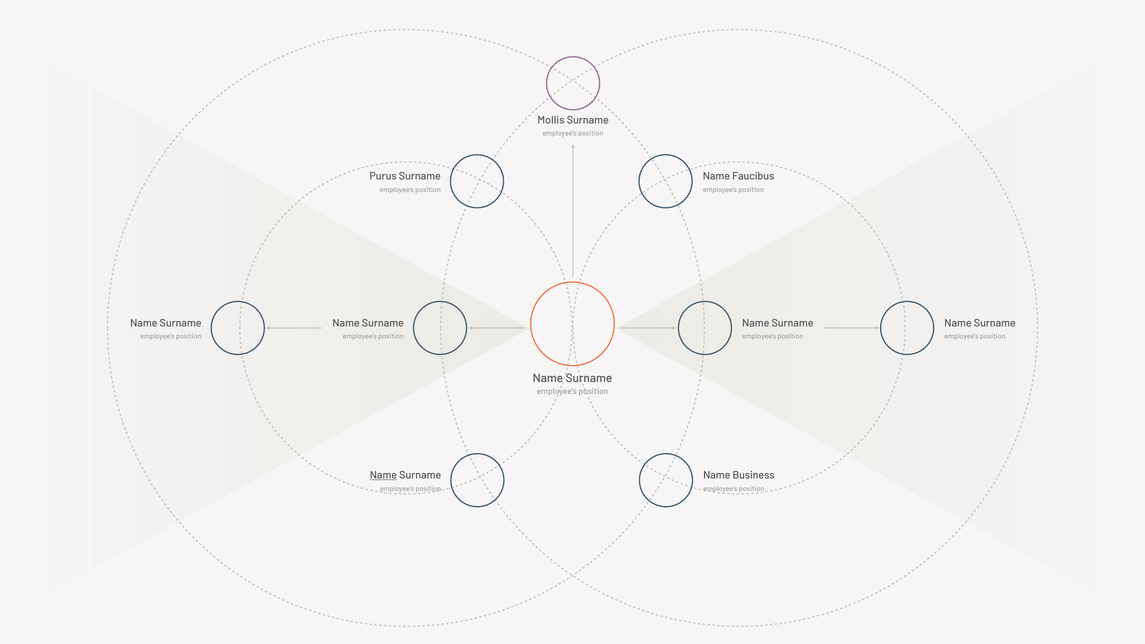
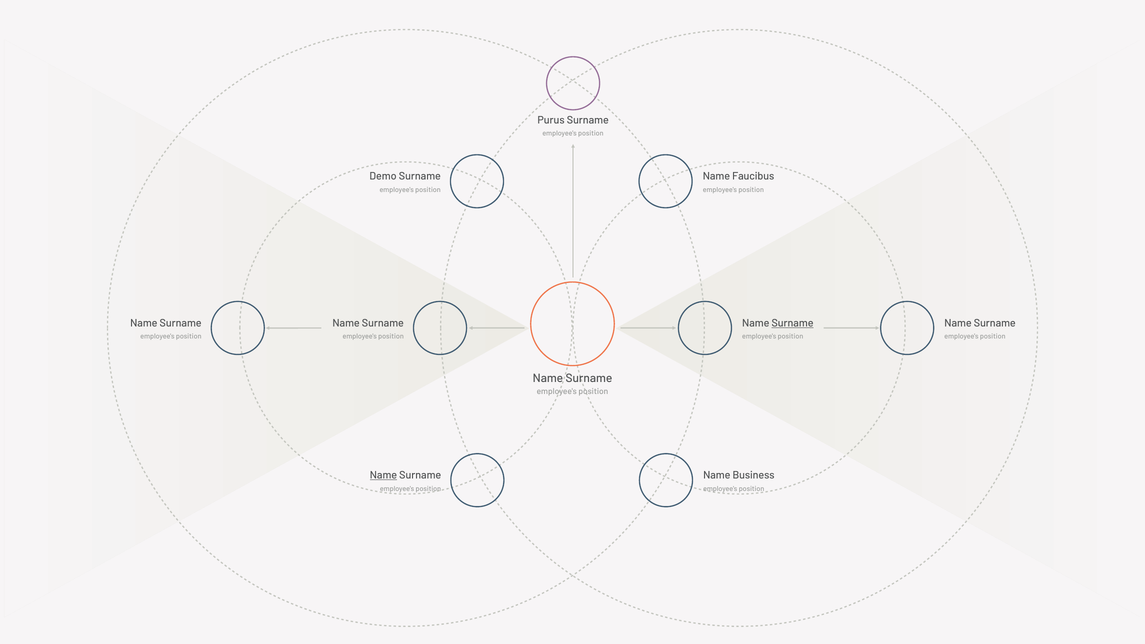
Mollis: Mollis -> Purus
Purus: Purus -> Demo
Surname at (793, 323) underline: none -> present
